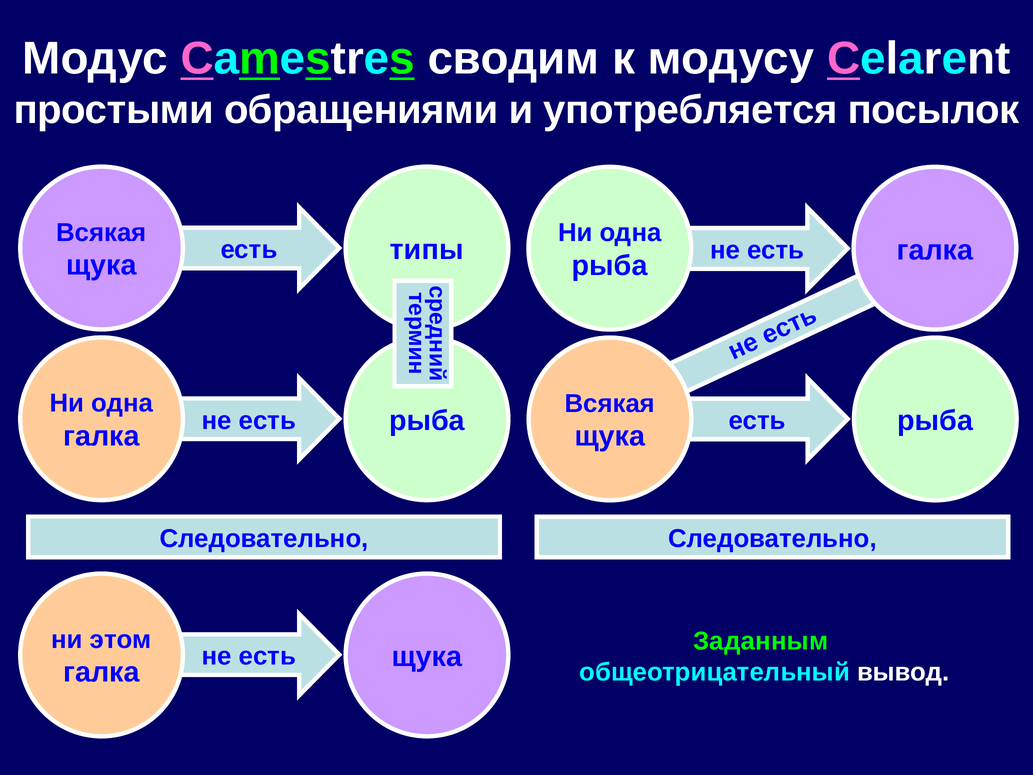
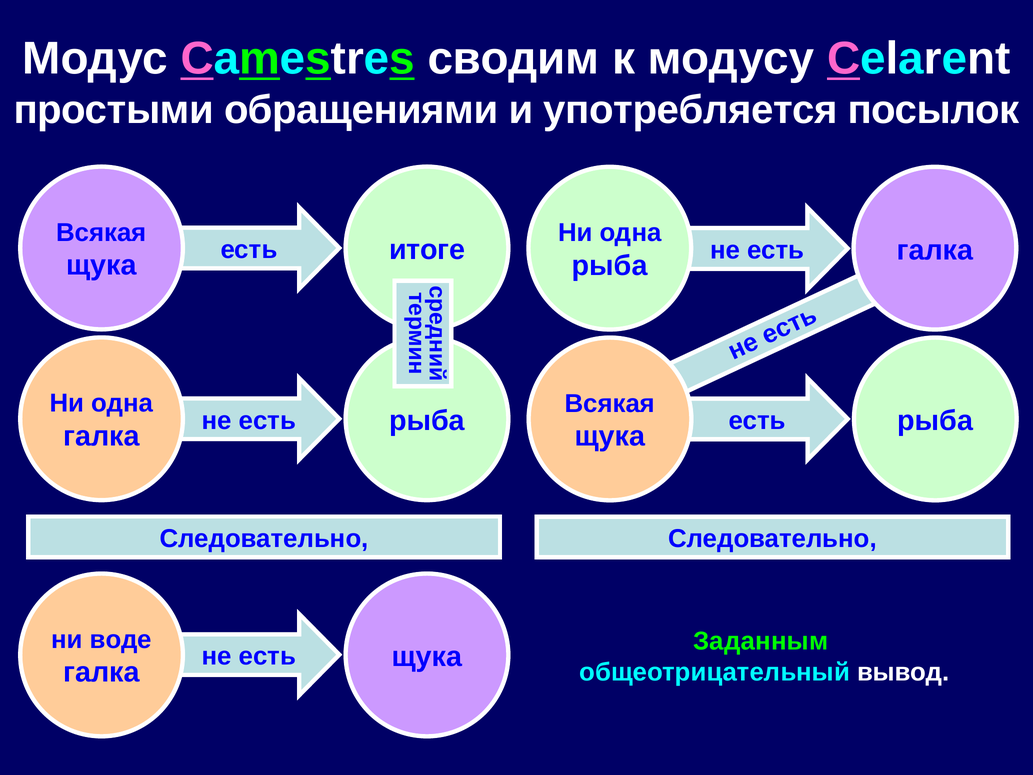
типы: типы -> итоге
этом: этом -> воде
